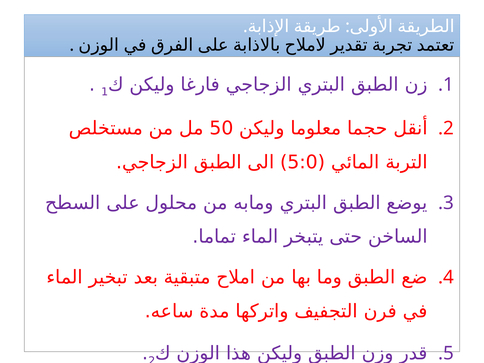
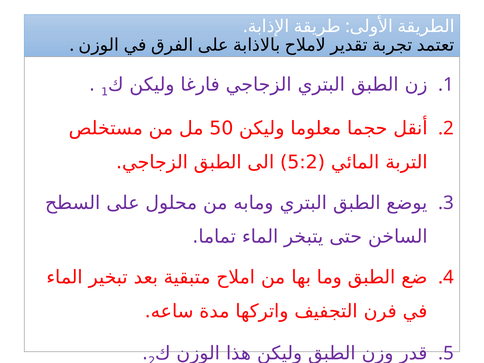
5:0: 5:0 -> 5:2
